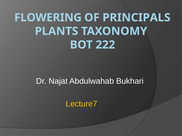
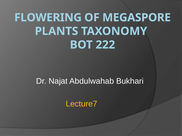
PRINCIPALS: PRINCIPALS -> MEGASPORE
